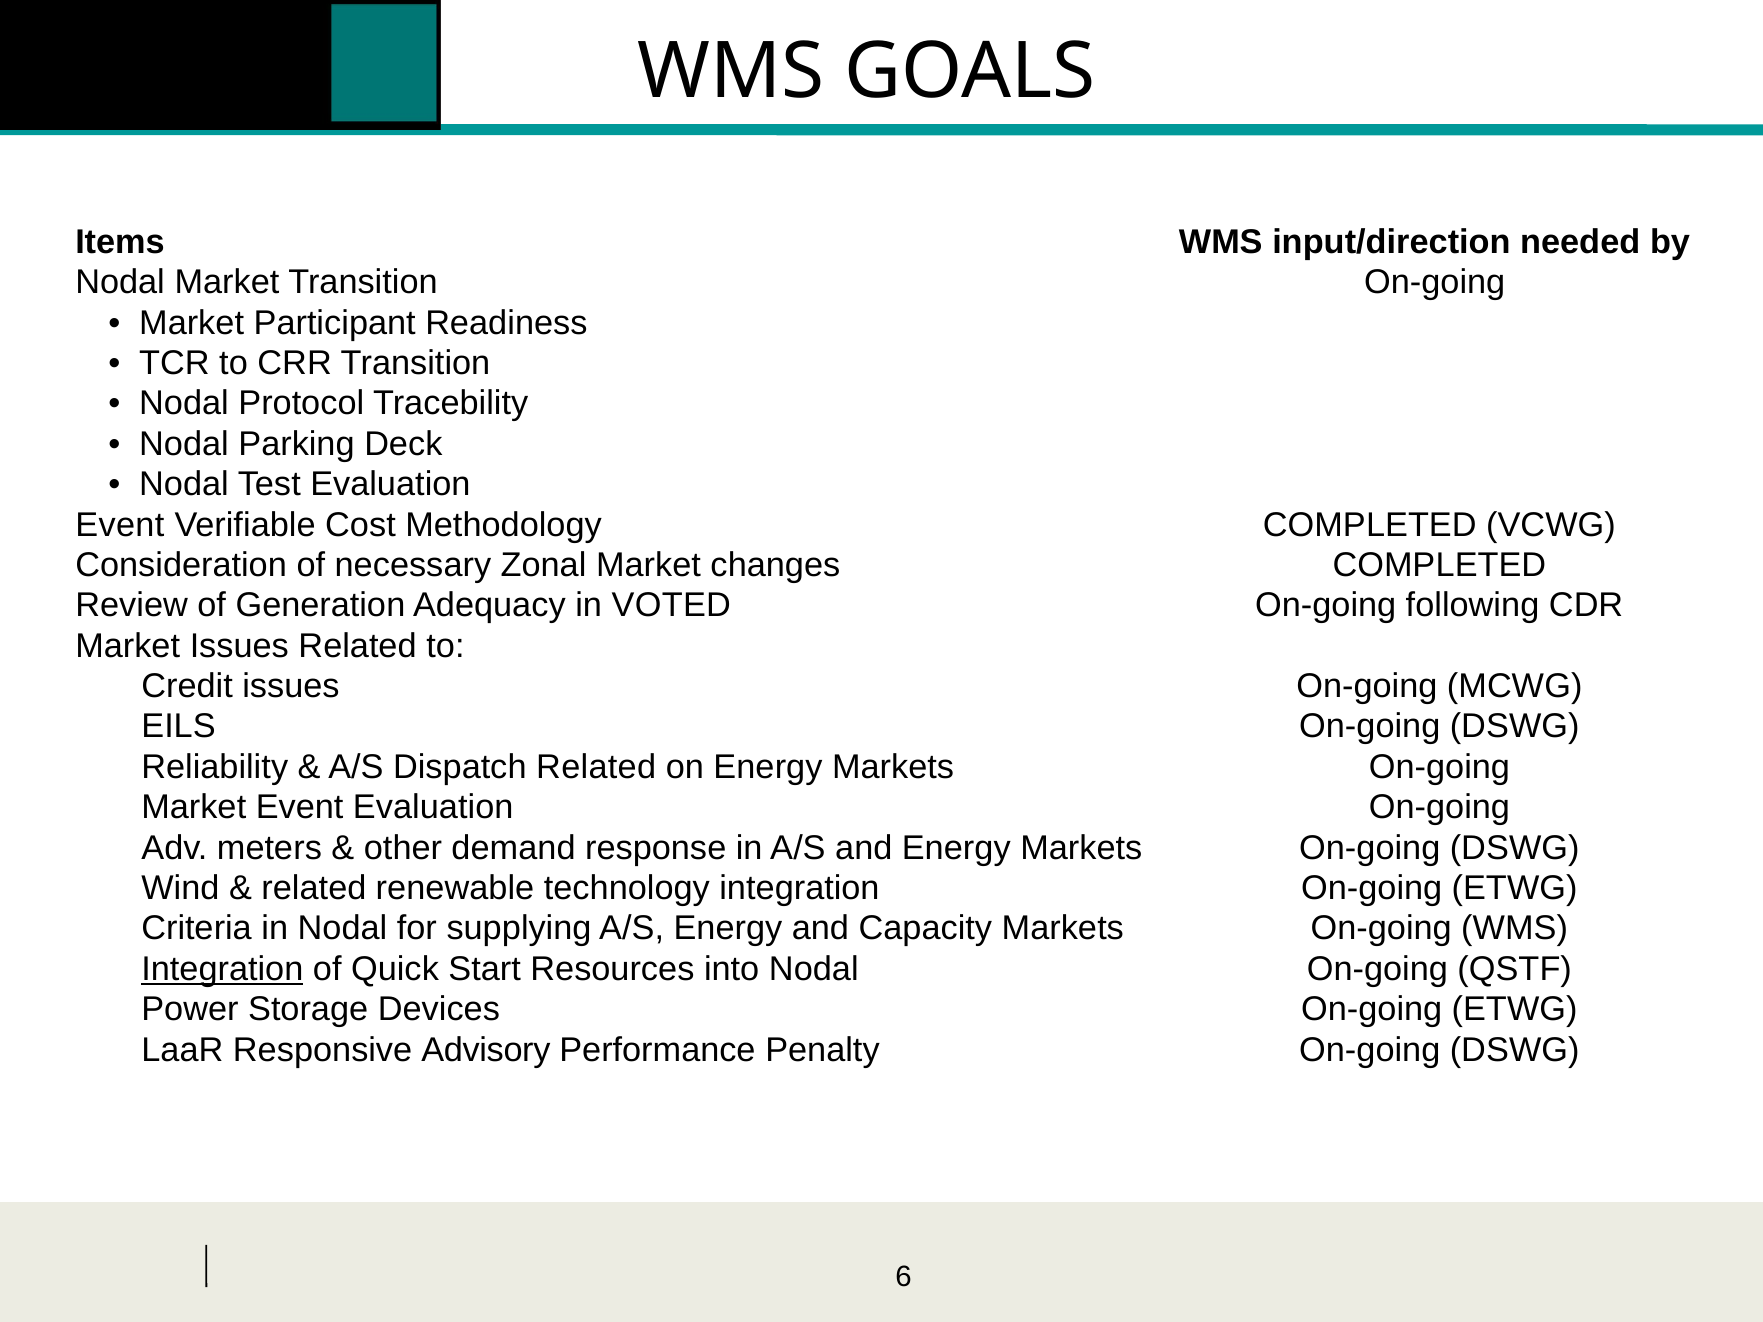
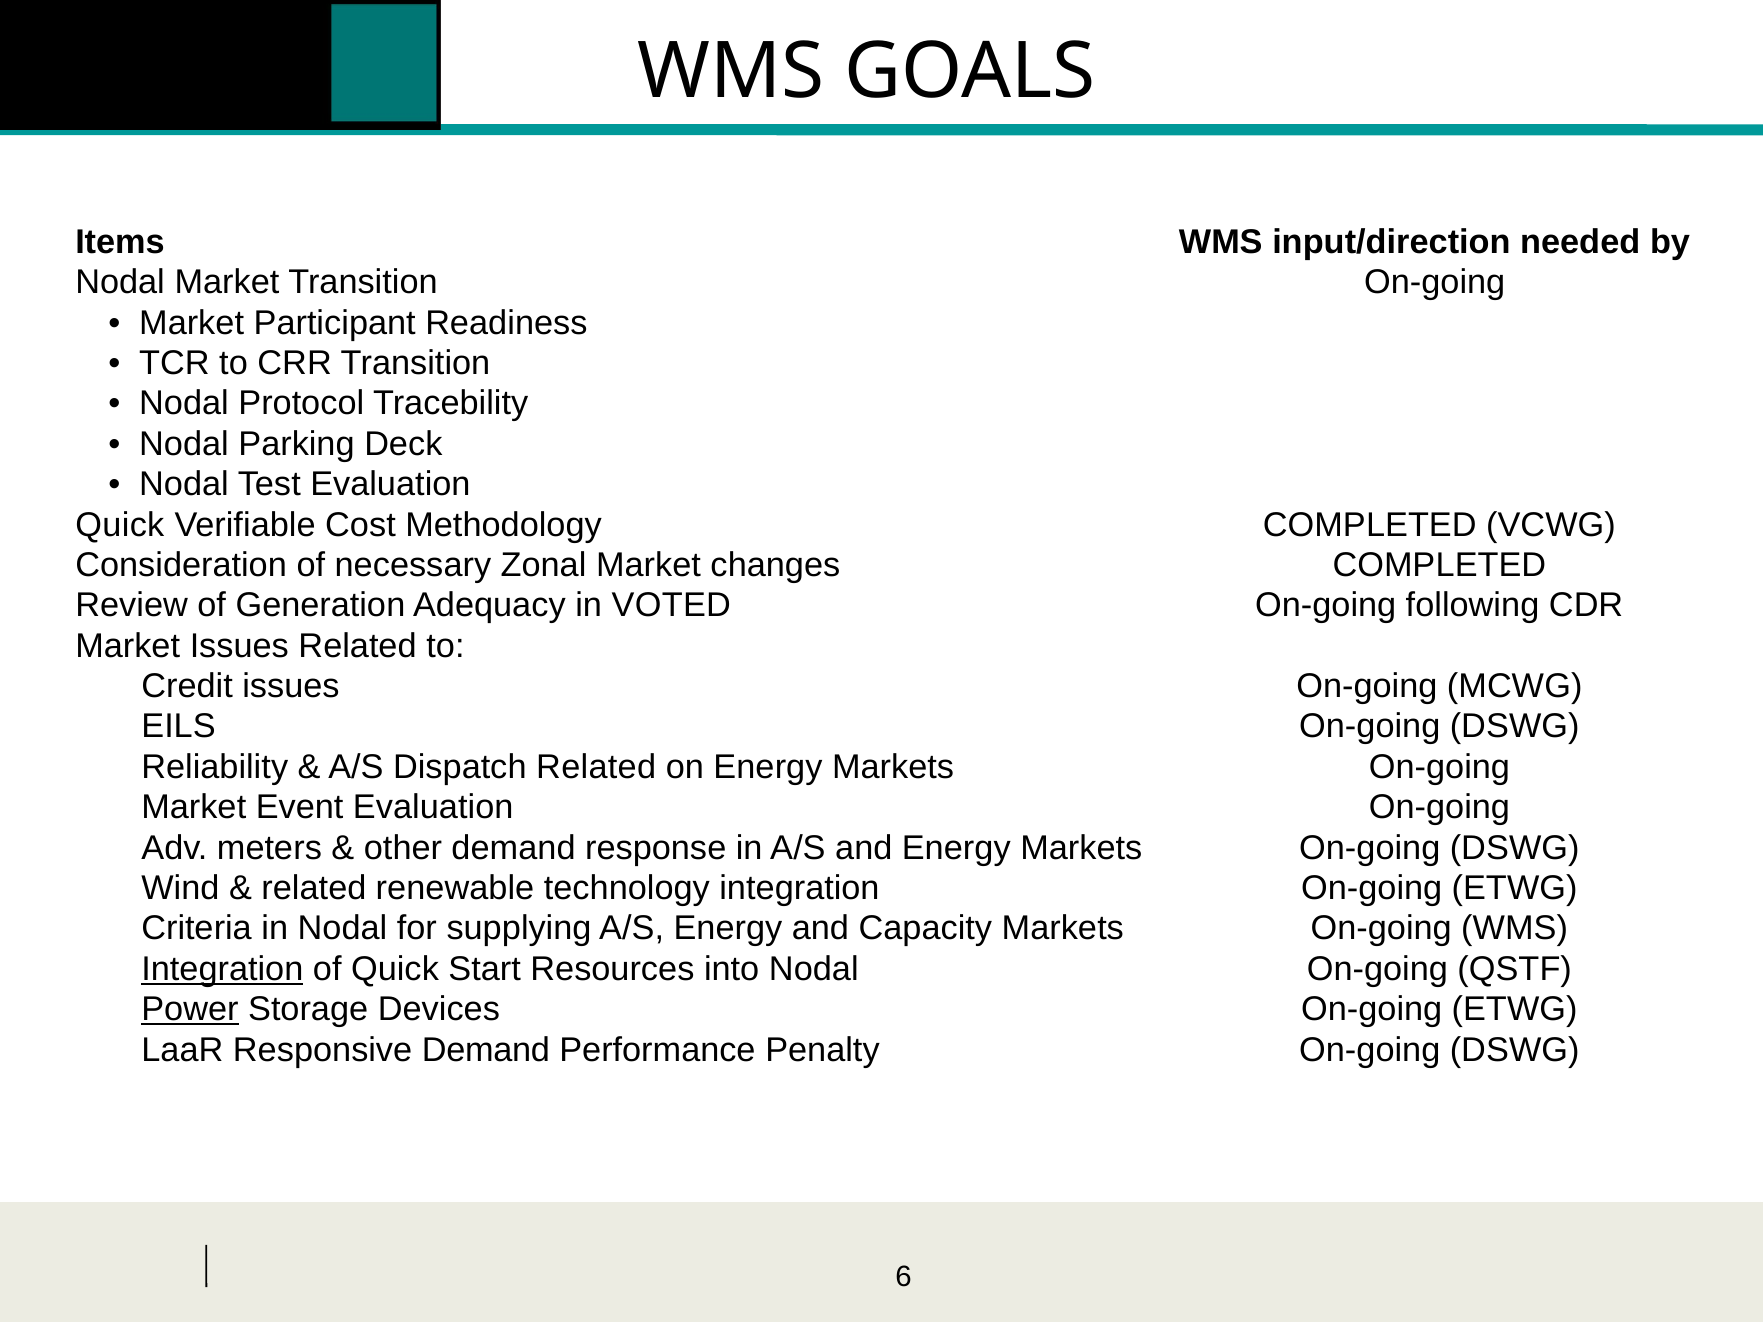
Event at (120, 525): Event -> Quick
Power underline: none -> present
Responsive Advisory: Advisory -> Demand
